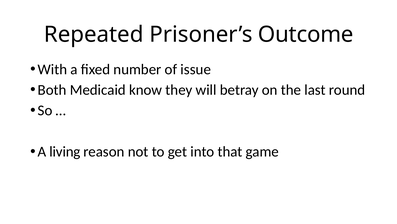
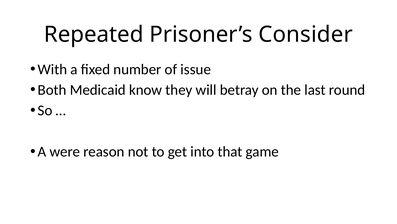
Outcome: Outcome -> Consider
living: living -> were
